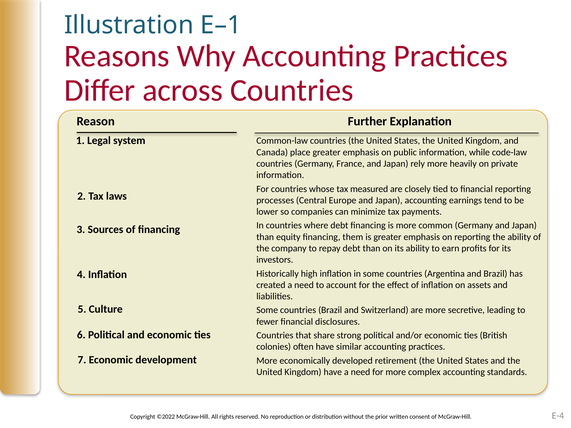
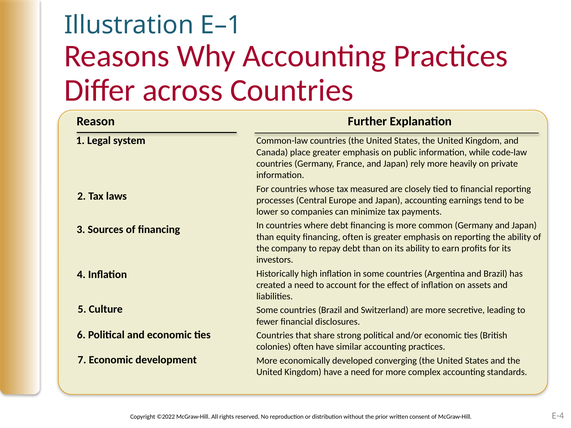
financing them: them -> often
retirement: retirement -> converging
